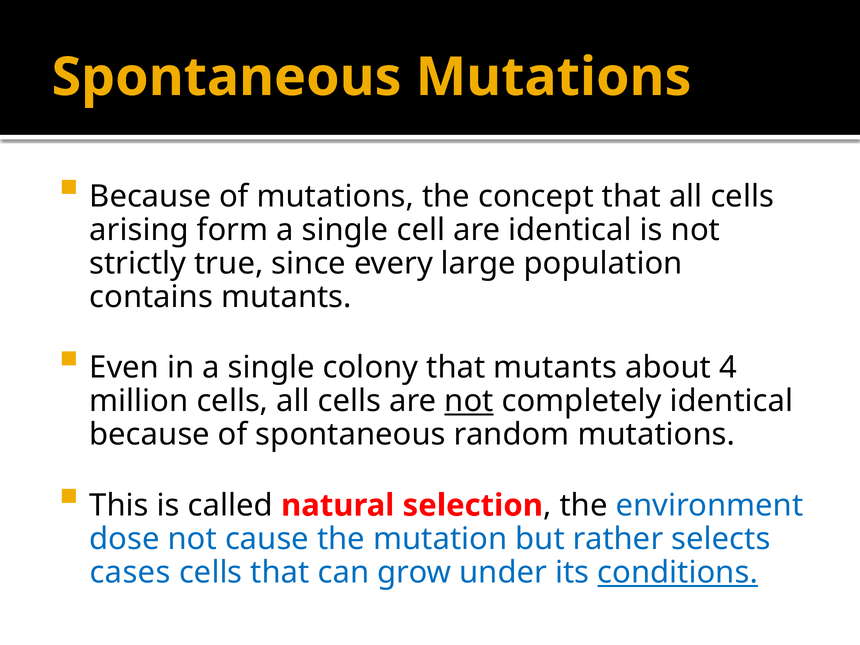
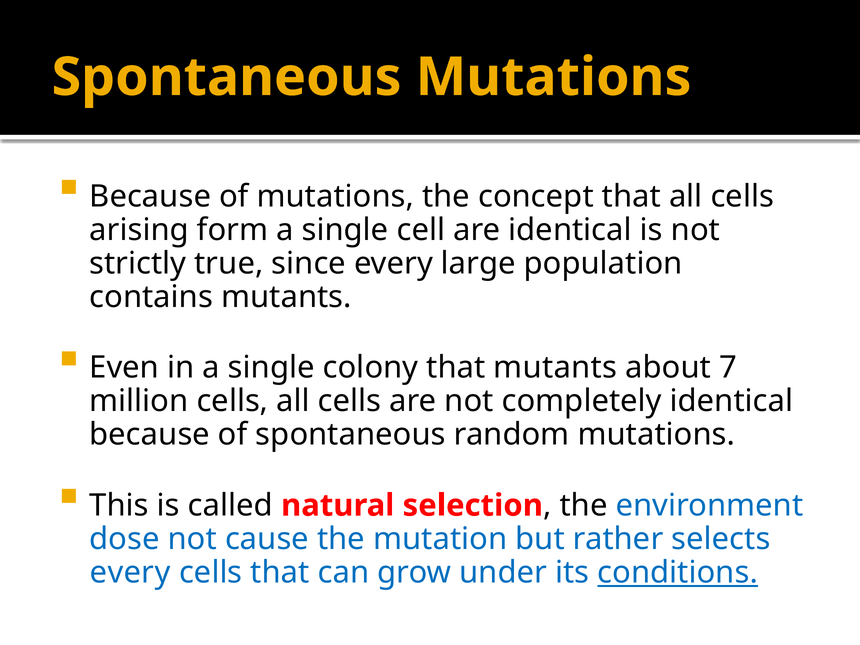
4: 4 -> 7
not at (469, 401) underline: present -> none
cases at (130, 573): cases -> every
